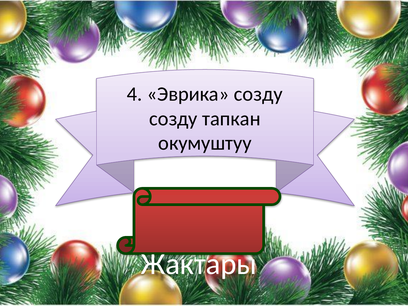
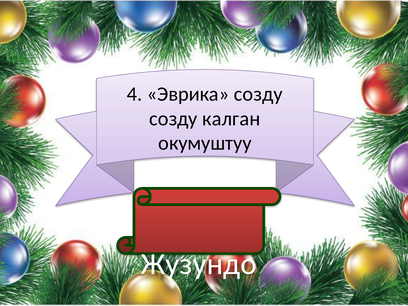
тапкан: тапкан -> калган
Жактары: Жактары -> Жузундо
